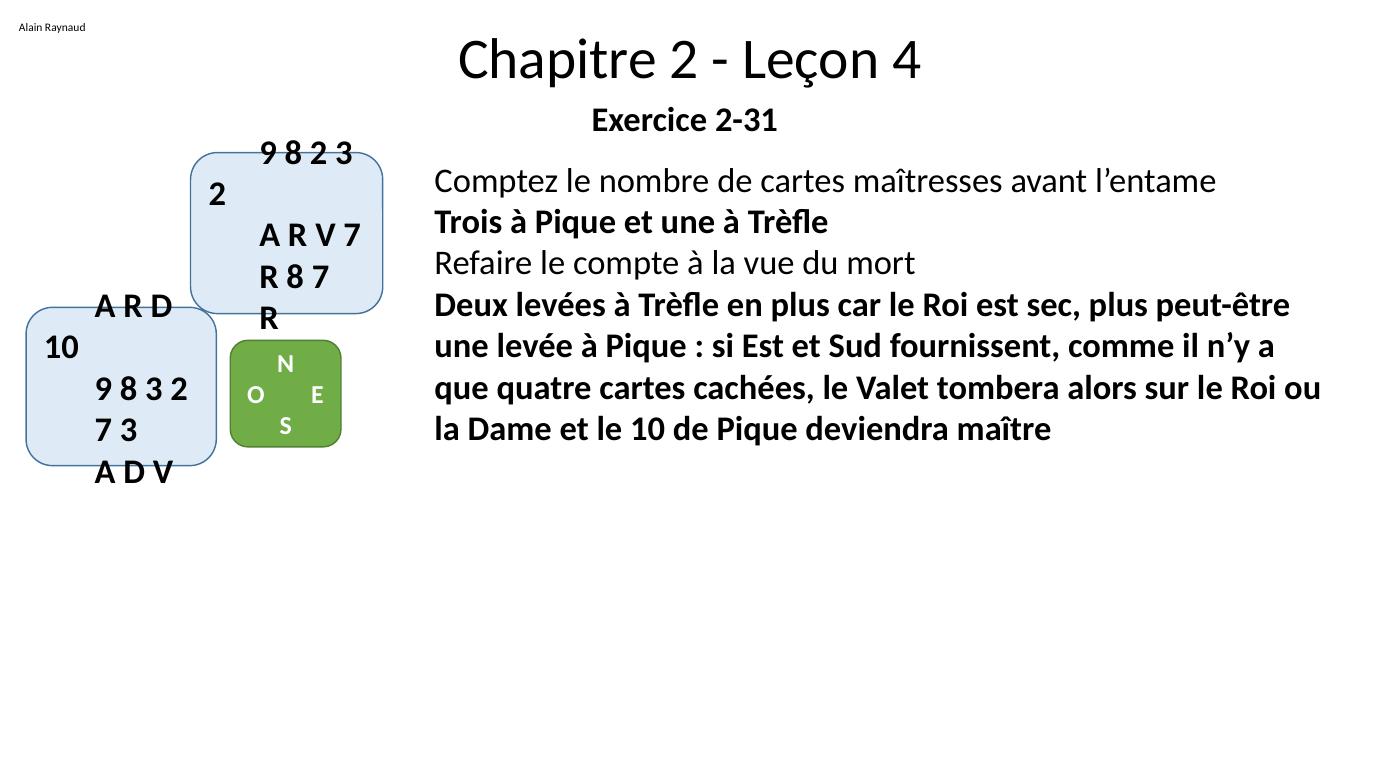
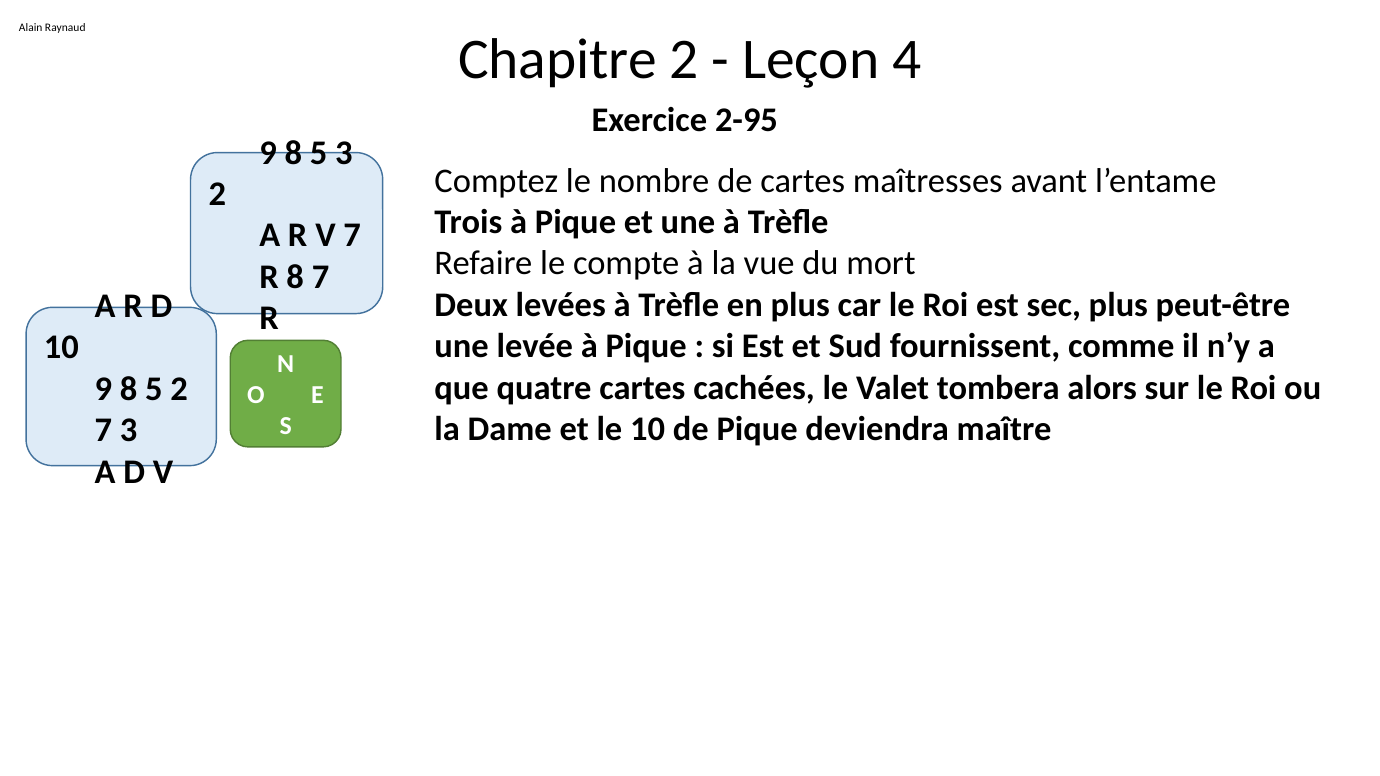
2-31: 2-31 -> 2-95
2 at (319, 153): 2 -> 5
3 at (154, 389): 3 -> 5
